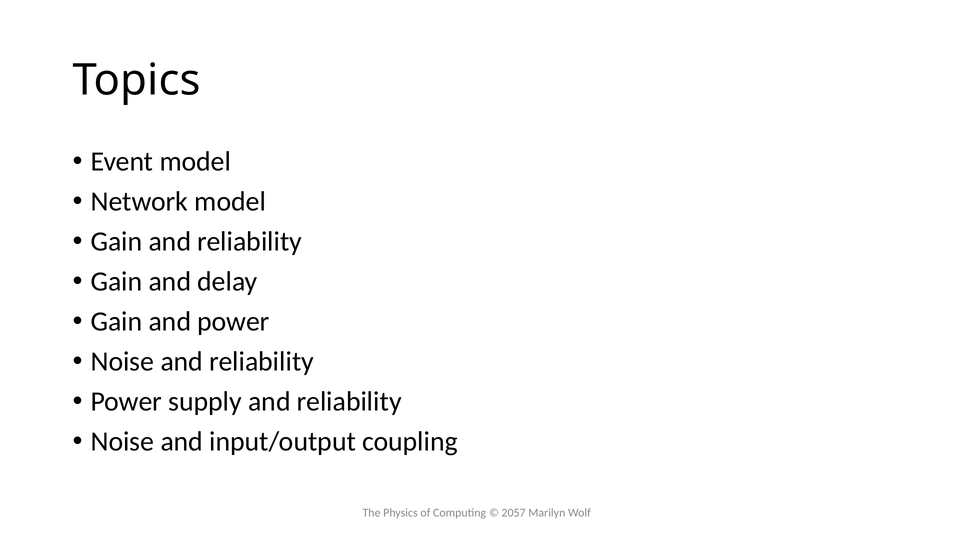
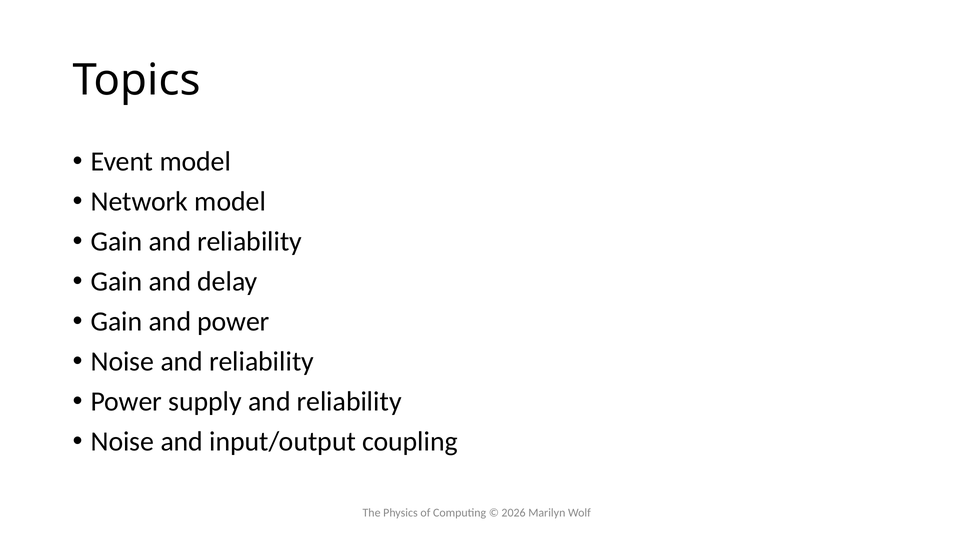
2057: 2057 -> 2026
